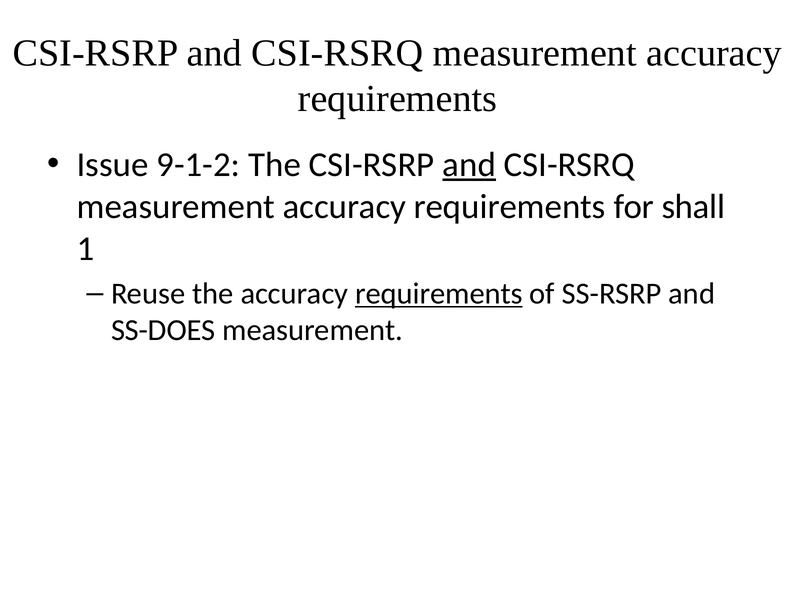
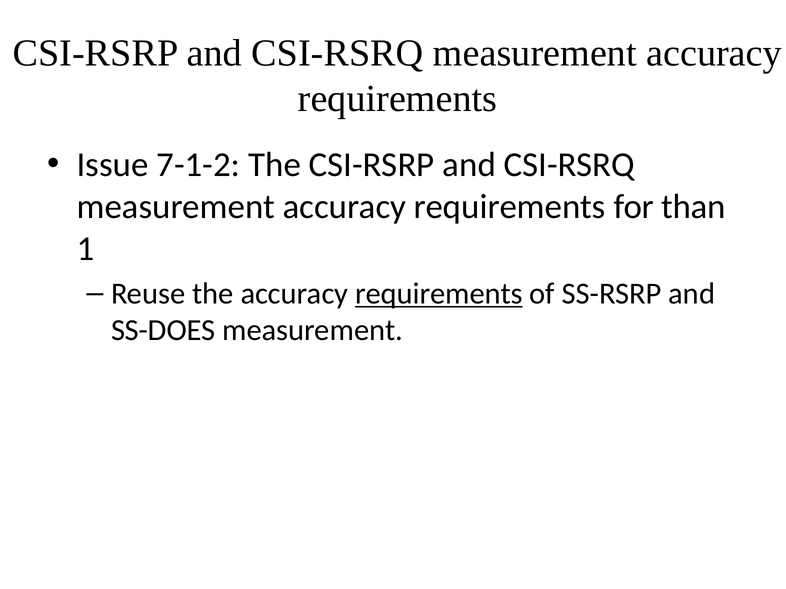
9-1-2: 9-1-2 -> 7-1-2
and at (469, 165) underline: present -> none
shall: shall -> than
